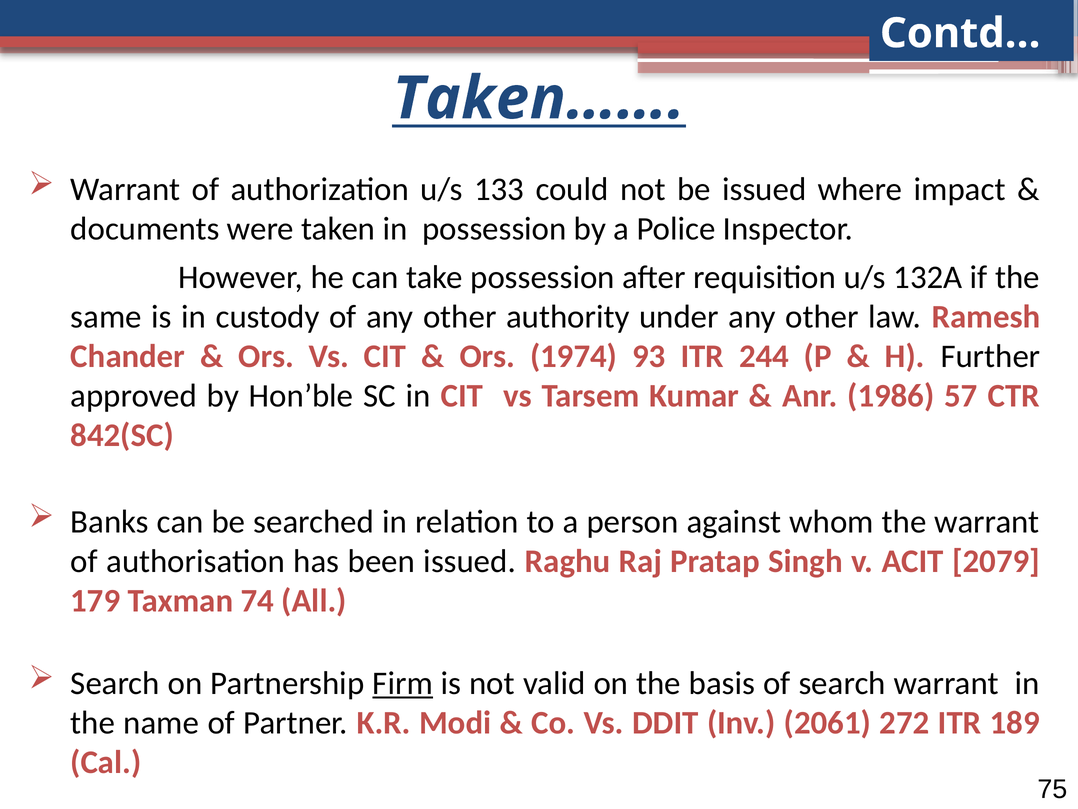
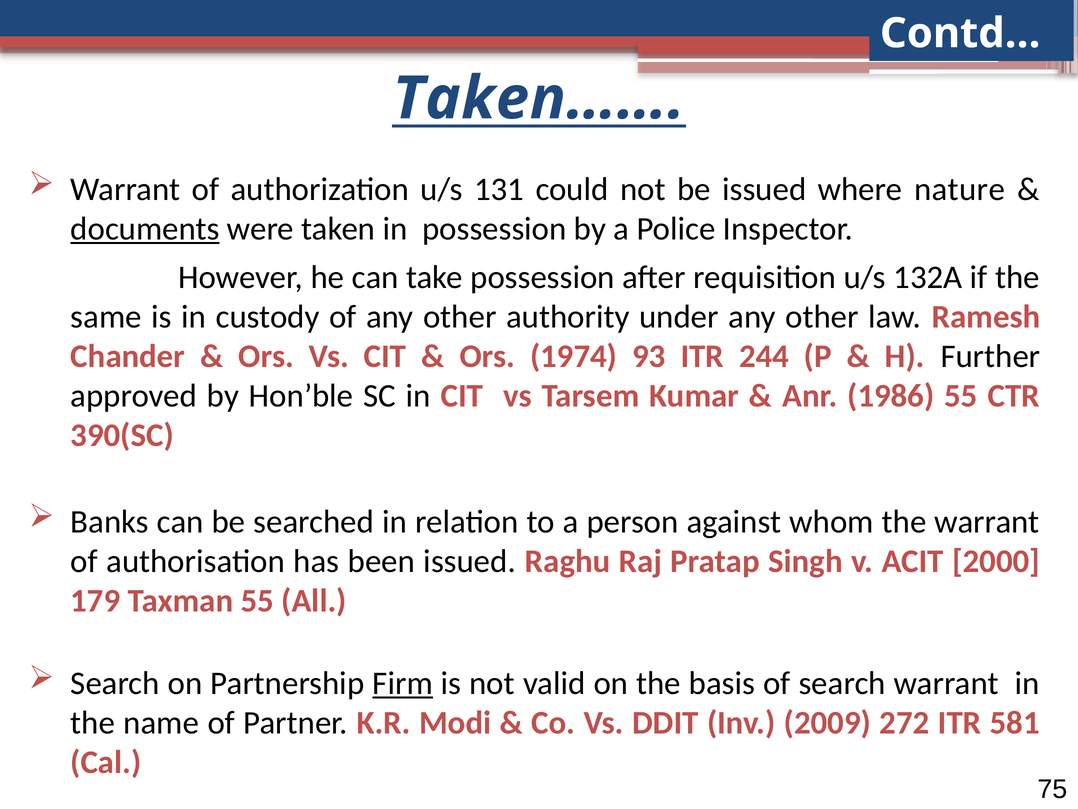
133: 133 -> 131
impact: impact -> nature
documents underline: none -> present
1986 57: 57 -> 55
842(SC: 842(SC -> 390(SC
2079: 2079 -> 2000
Taxman 74: 74 -> 55
2061: 2061 -> 2009
189: 189 -> 581
